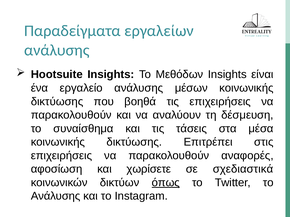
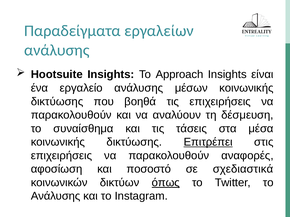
Μεθόδων: Μεθόδων -> Approach
Επιτρέπει underline: none -> present
χωρίσετε: χωρίσετε -> ποσοστό
